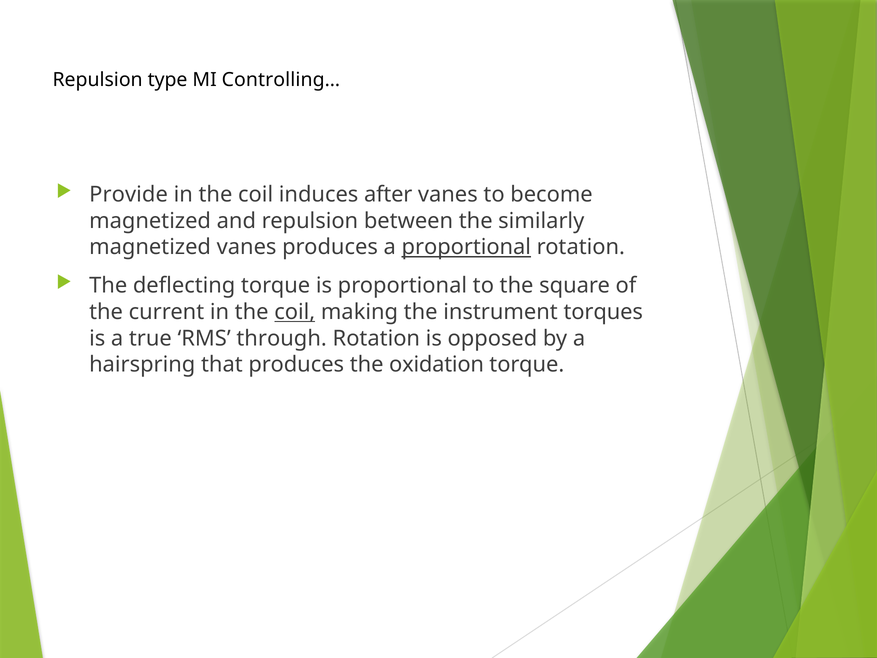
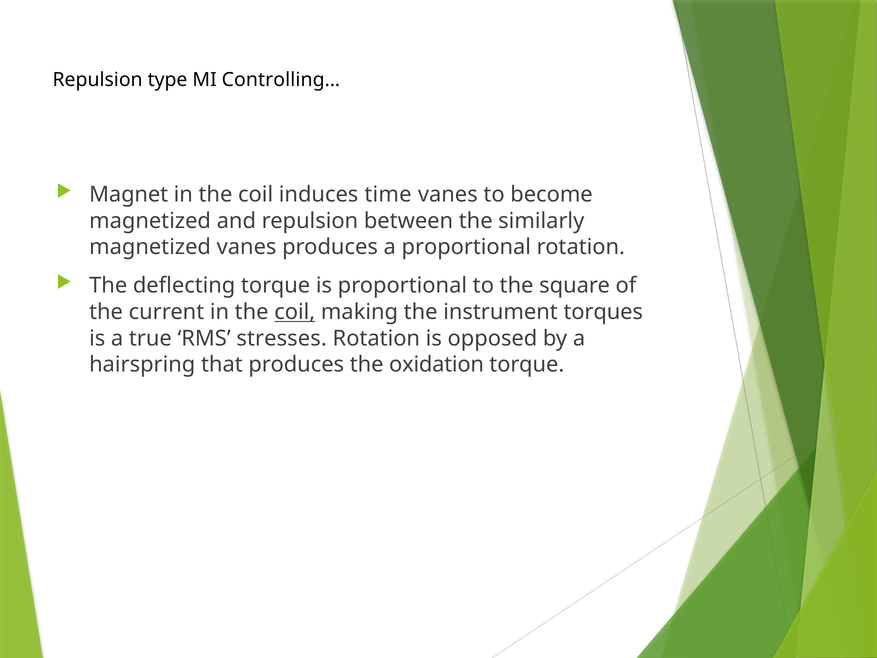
Provide: Provide -> Magnet
after: after -> time
proportional at (466, 247) underline: present -> none
through: through -> stresses
